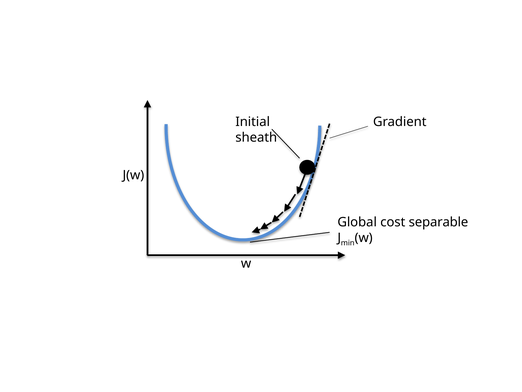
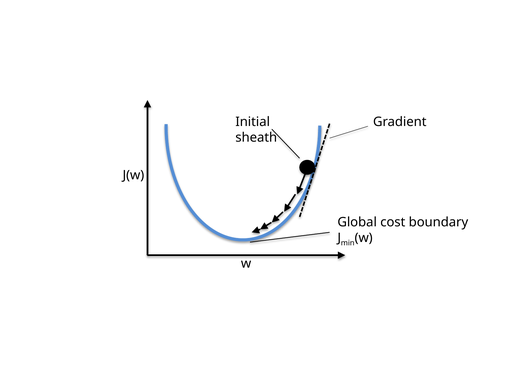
separable: separable -> boundary
